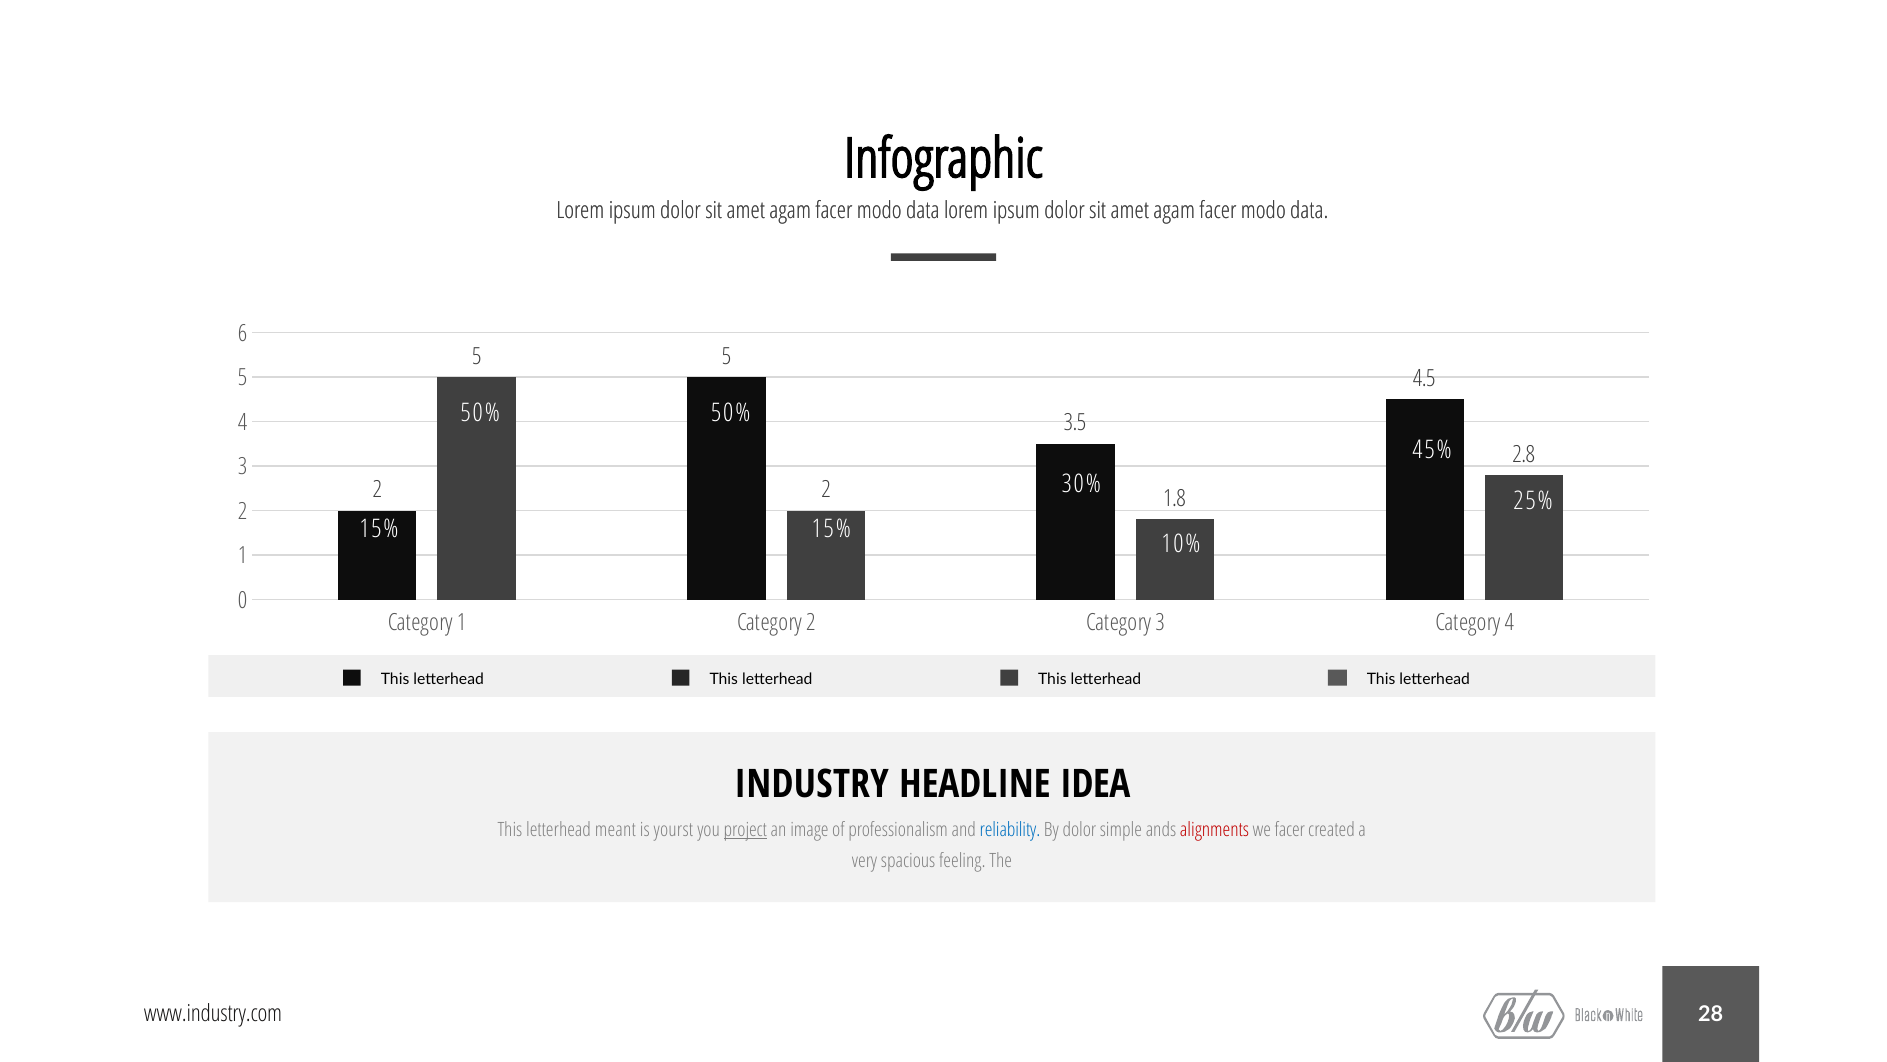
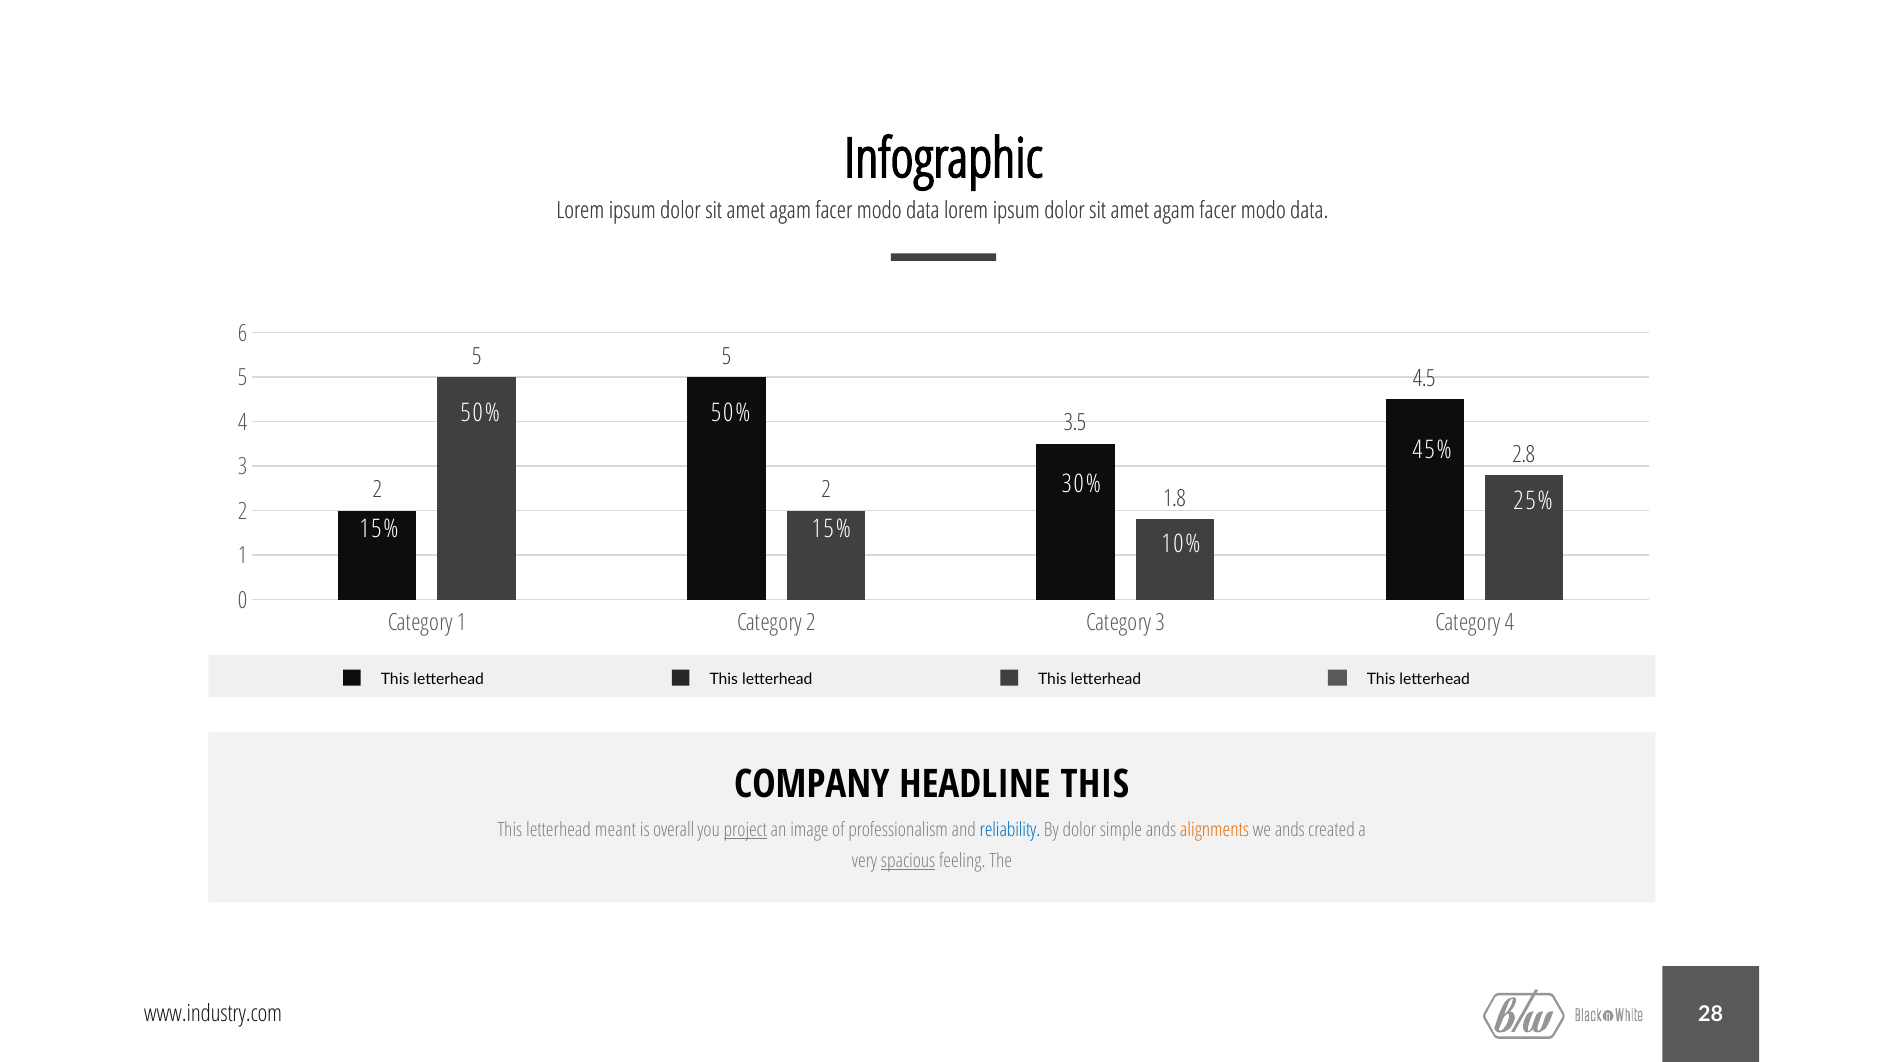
INDUSTRY: INDUSTRY -> COMPANY
HEADLINE IDEA: IDEA -> THIS
yourst: yourst -> overall
alignments colour: red -> orange
we facer: facer -> ands
spacious underline: none -> present
